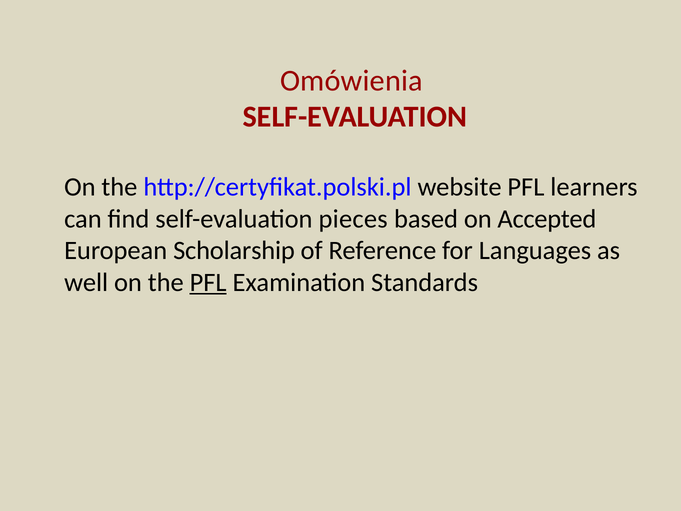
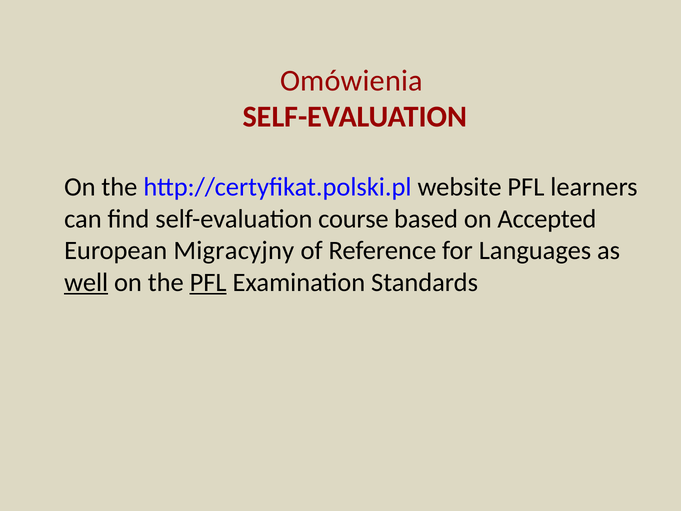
pieces: pieces -> course
Scholarship: Scholarship -> Migracyjny
well underline: none -> present
